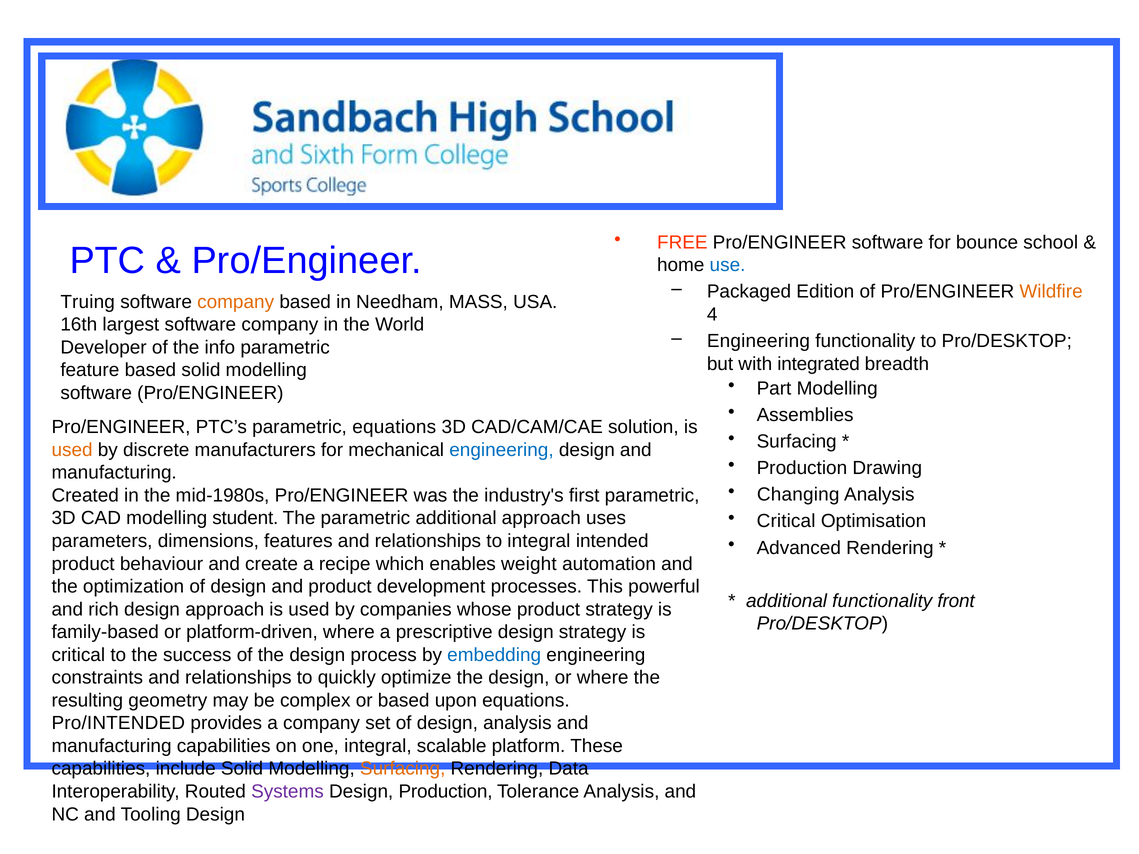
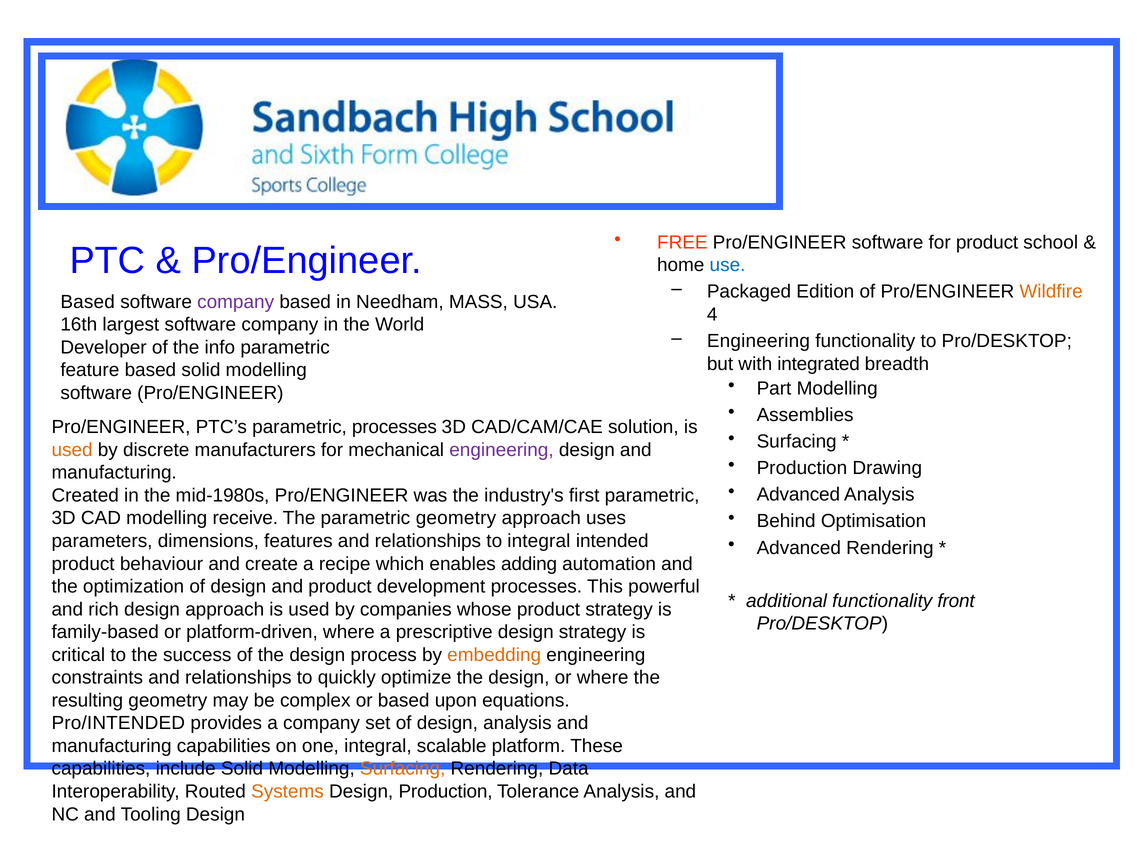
for bounce: bounce -> product
Truing at (88, 302): Truing -> Based
company at (236, 302) colour: orange -> purple
parametric equations: equations -> processes
engineering at (501, 450) colour: blue -> purple
Changing at (798, 495): Changing -> Advanced
student: student -> receive
parametric additional: additional -> geometry
Critical at (786, 521): Critical -> Behind
weight: weight -> adding
embedding colour: blue -> orange
Systems colour: purple -> orange
